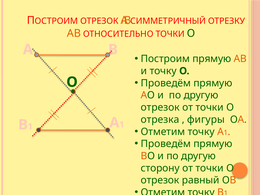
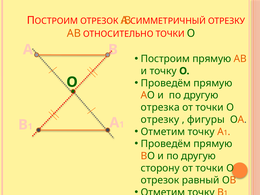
отрезок at (160, 107): отрезок -> отрезка
отрезка at (160, 120): отрезка -> отрезку
